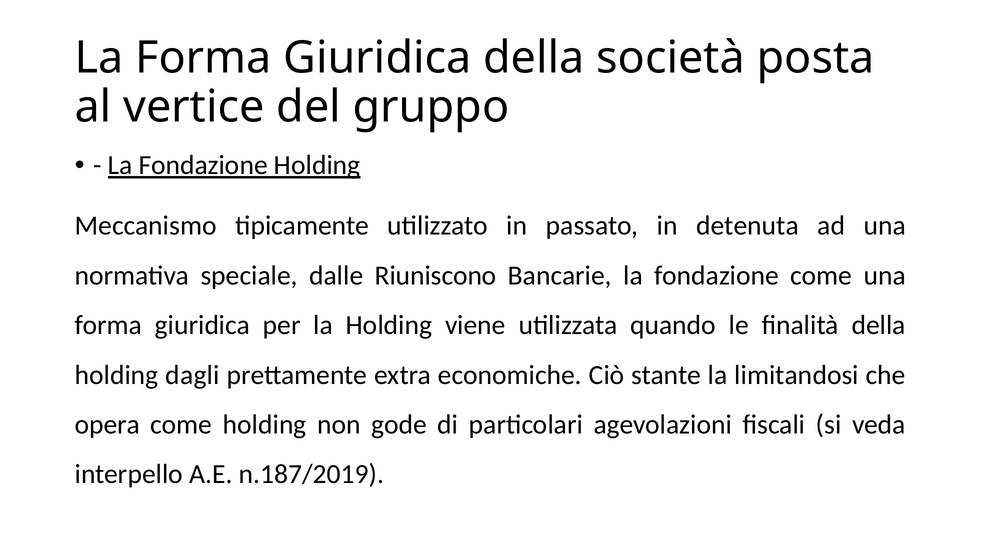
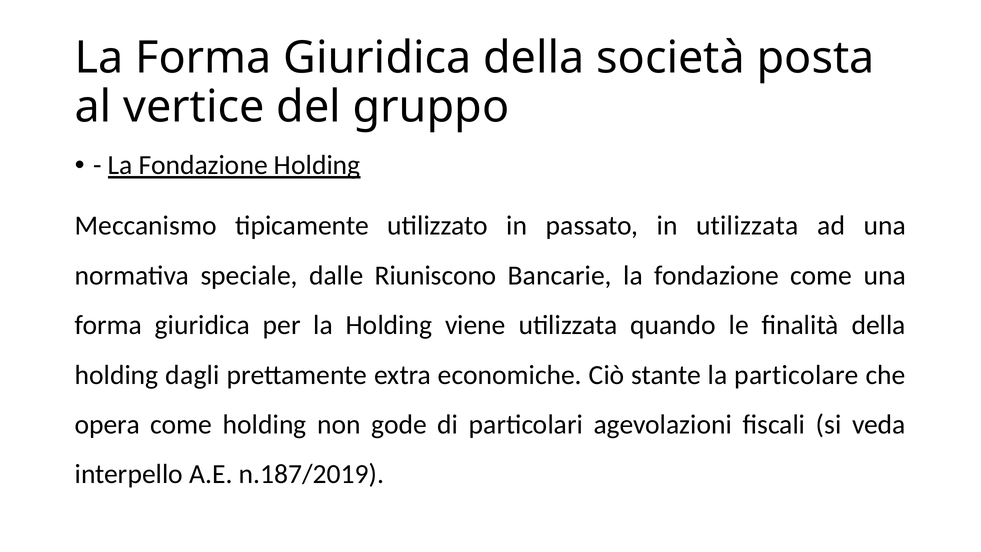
in detenuta: detenuta -> utilizzata
limitandosi: limitandosi -> particolare
